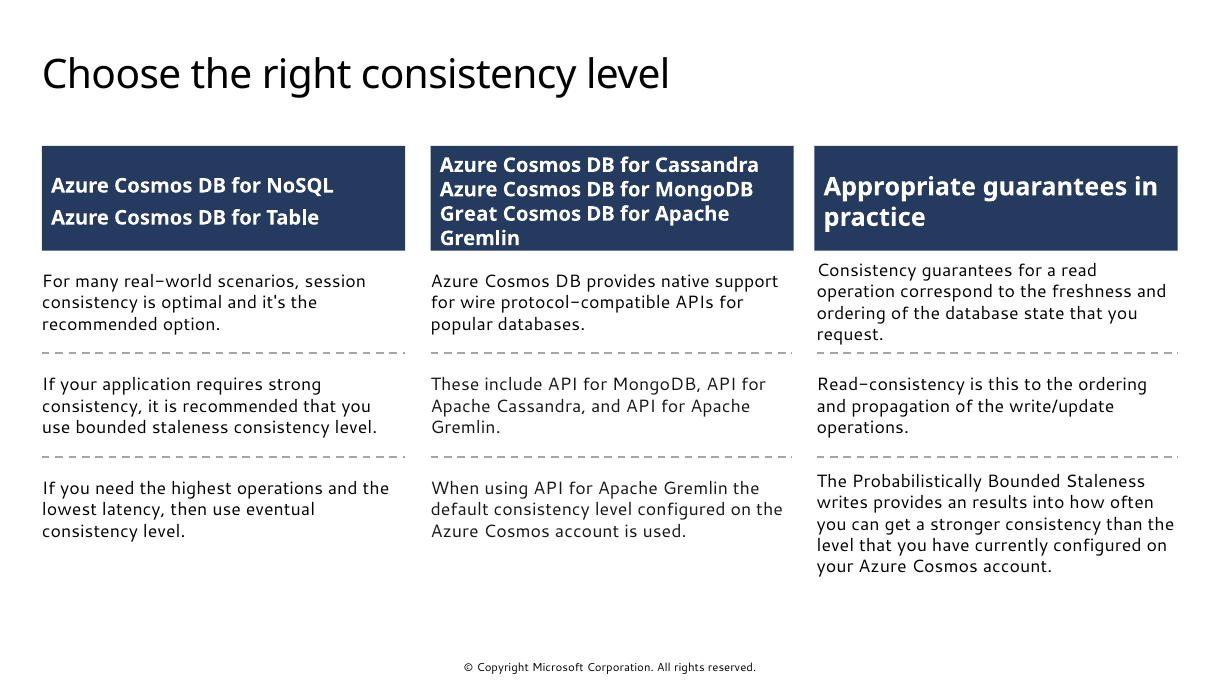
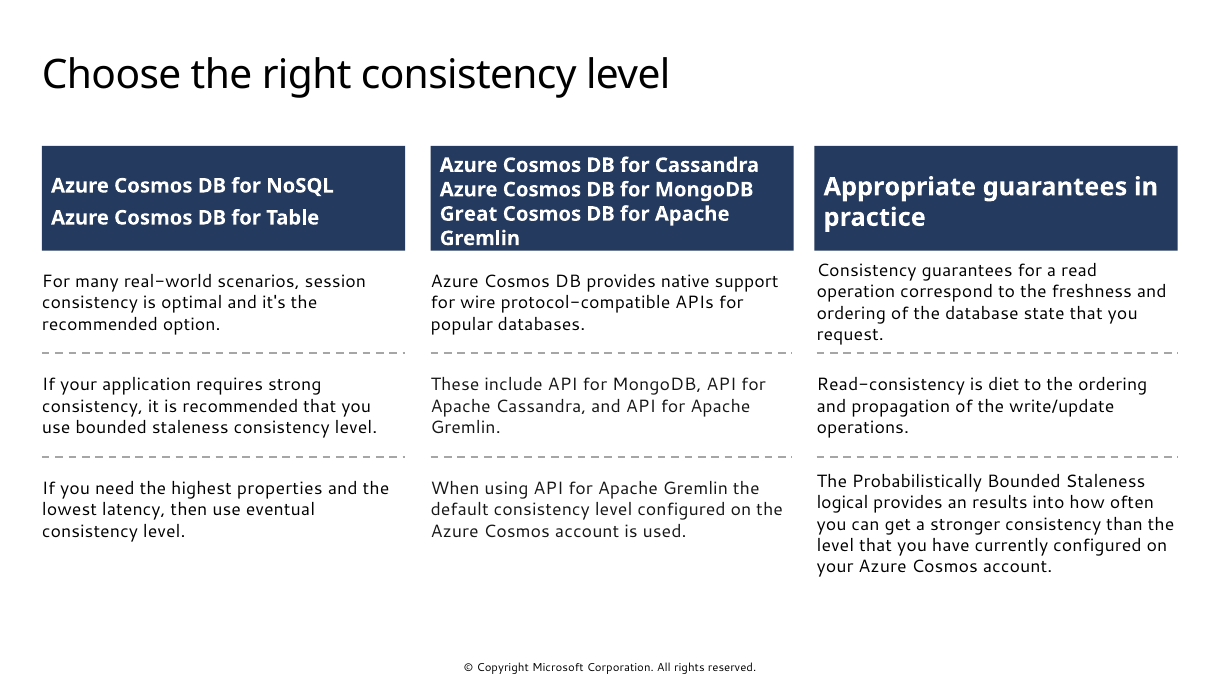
this: this -> diet
highest operations: operations -> properties
writes: writes -> logical
